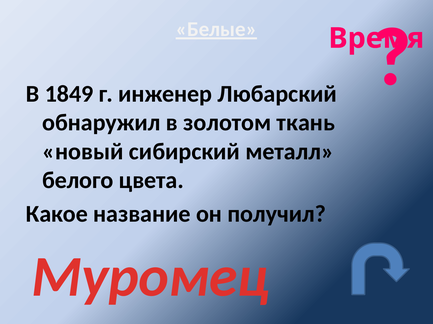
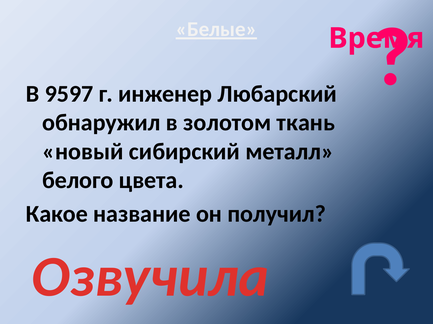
1849: 1849 -> 9597
Муромец: Муромец -> Озвучила
